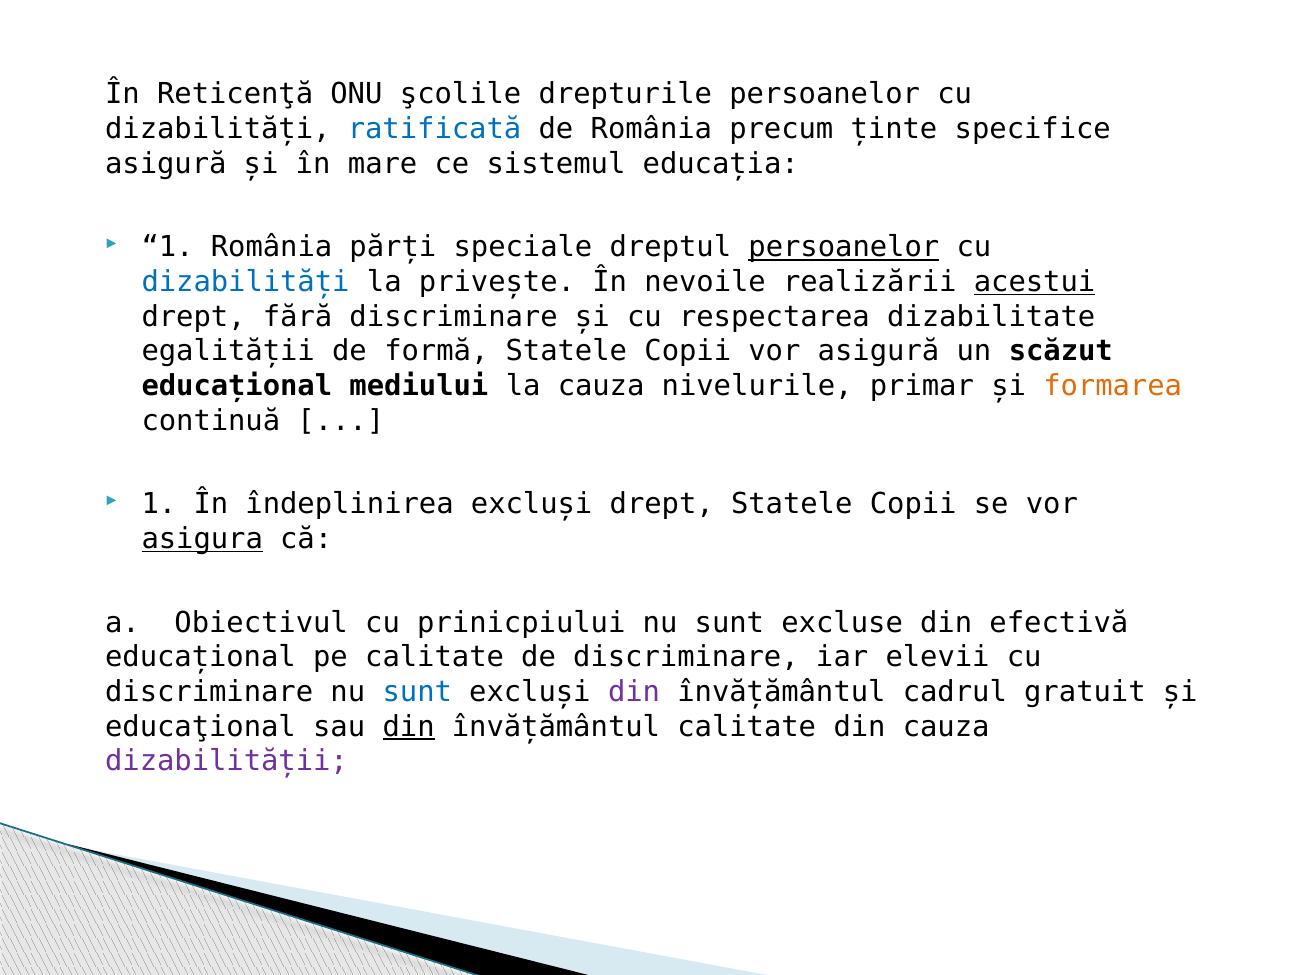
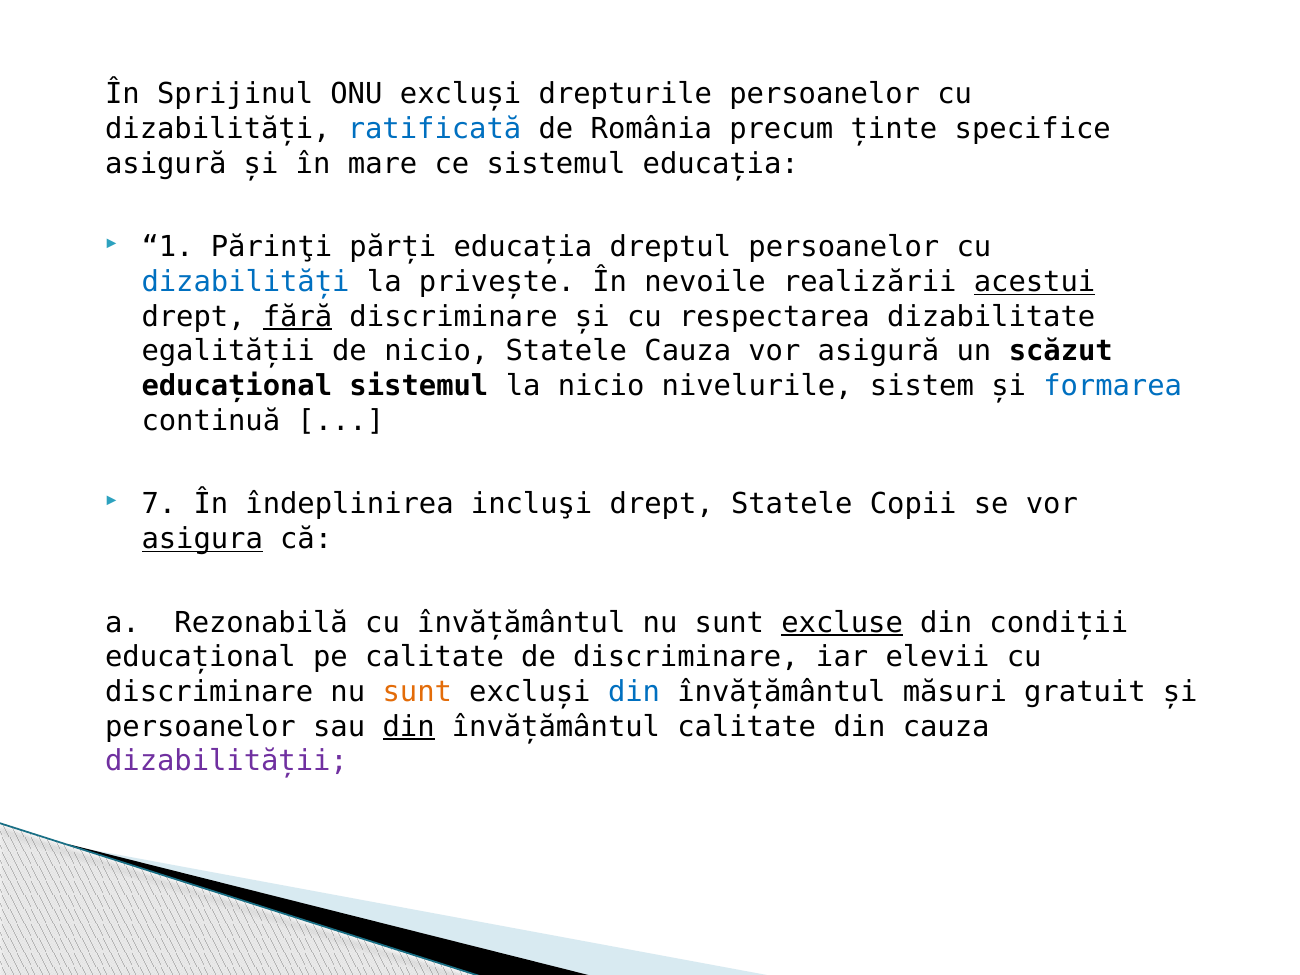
Reticenţă: Reticenţă -> Sprijinul
ONU şcolile: şcolile -> excluși
1 România: România -> Părinţi
părți speciale: speciale -> educația
persoanelor at (844, 247) underline: present -> none
fără underline: none -> present
de formă: formă -> nicio
Copii at (688, 351): Copii -> Cauza
educațional mediului: mediului -> sistemul
la cauza: cauza -> nicio
primar: primar -> sistem
formarea colour: orange -> blue
1 at (159, 504): 1 -> 7
îndeplinirea excluși: excluși -> incluşi
Obiectivul: Obiectivul -> Rezonabilă
cu prinicpiului: prinicpiului -> învățământul
excluse underline: none -> present
efectivă: efectivă -> condiții
sunt at (417, 692) colour: blue -> orange
din at (634, 692) colour: purple -> blue
cadrul: cadrul -> măsuri
educaţional at (200, 727): educaţional -> persoanelor
